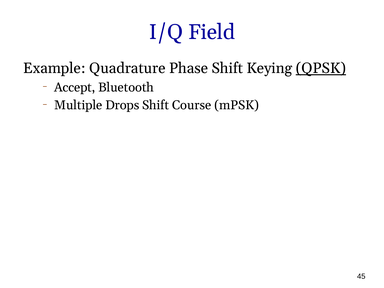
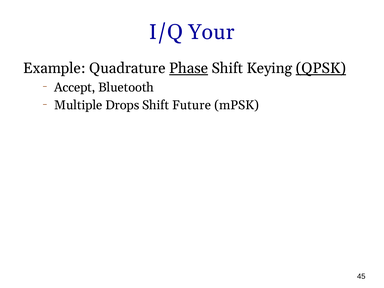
Field: Field -> Your
Phase underline: none -> present
Course: Course -> Future
